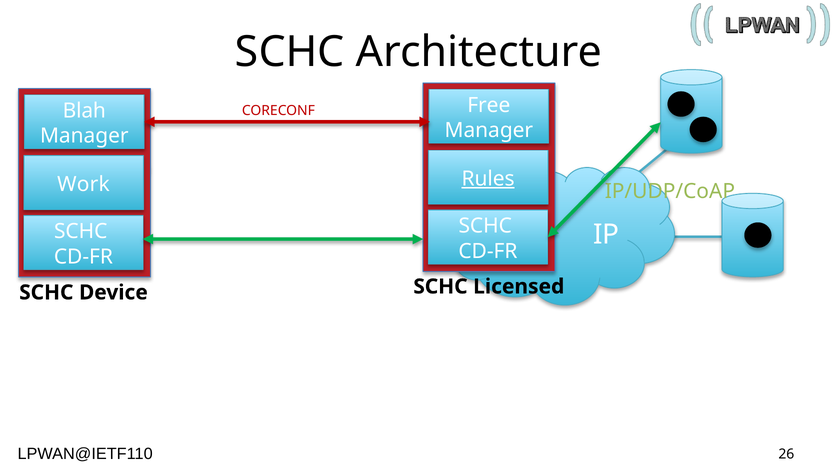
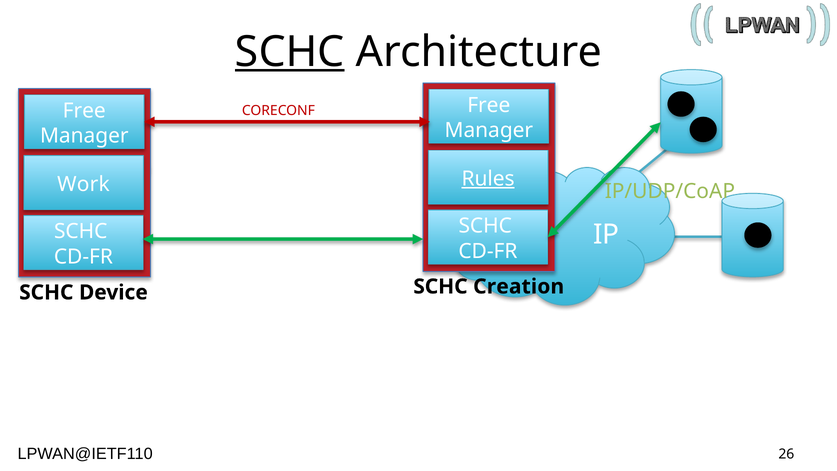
SCHC at (290, 52) underline: none -> present
Blah at (84, 111): Blah -> Free
Licensed: Licensed -> Creation
